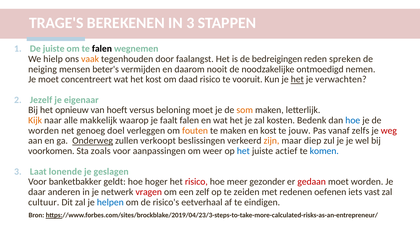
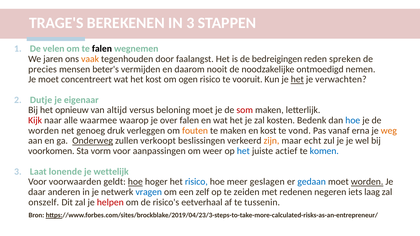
De juiste: juiste -> velen
hielp: hielp -> jaren
neiging: neiging -> precies
daad: daad -> ogen
Jezelf: Jezelf -> Dutje
hoeft: hoeft -> altijd
som colour: orange -> red
Kijk colour: orange -> red
makkelijk: makkelijk -> waarmee
faalt: faalt -> over
doel: doel -> druk
jouw: jouw -> vond
zelfs: zelfs -> erna
weg colour: red -> orange
diep: diep -> echt
zoals: zoals -> vorm
geslagen: geslagen -> wettelijk
banketbakker: banketbakker -> voorwaarden
hoe at (135, 182) underline: none -> present
risico at (196, 182) colour: red -> blue
gezonder: gezonder -> geslagen
gedaan colour: red -> blue
worden at (367, 182) underline: none -> present
vragen colour: red -> blue
oefenen: oefenen -> negeren
vast: vast -> laag
cultuur: cultuur -> onszelf
helpen colour: blue -> red
eindigen: eindigen -> tussenin
